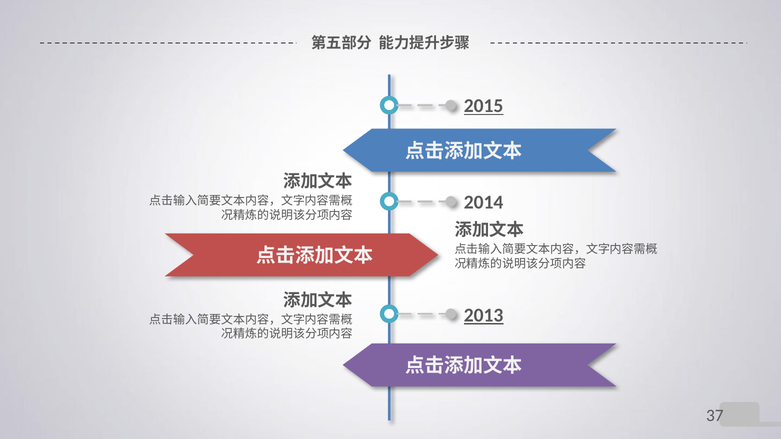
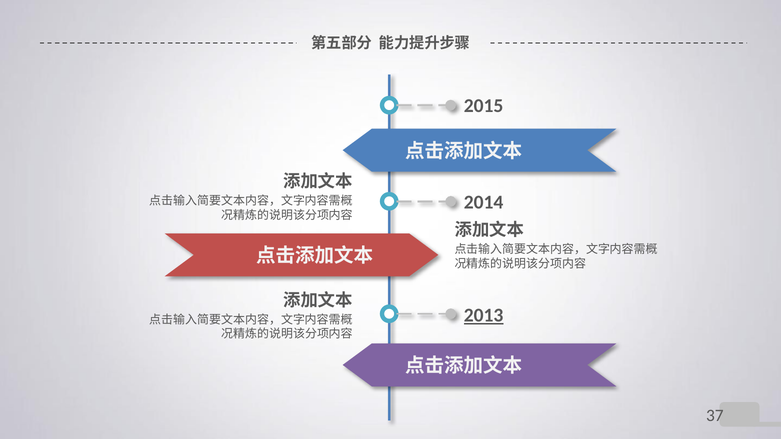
2015 underline: present -> none
